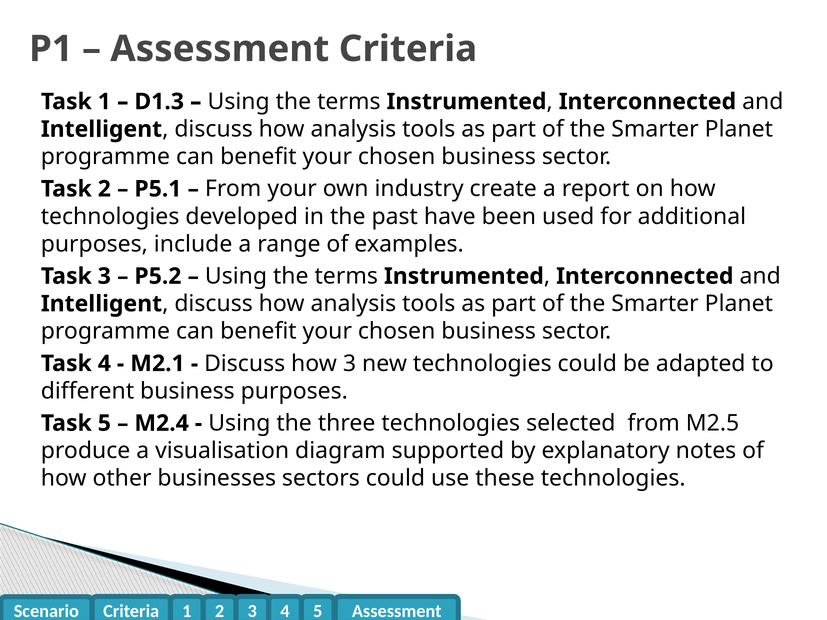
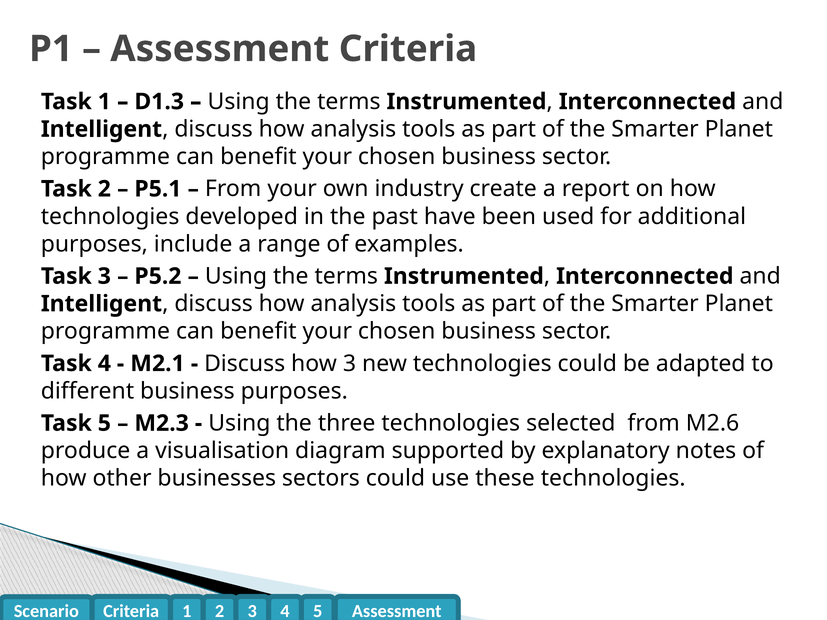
M2.4: M2.4 -> M2.3
M2.5: M2.5 -> M2.6
